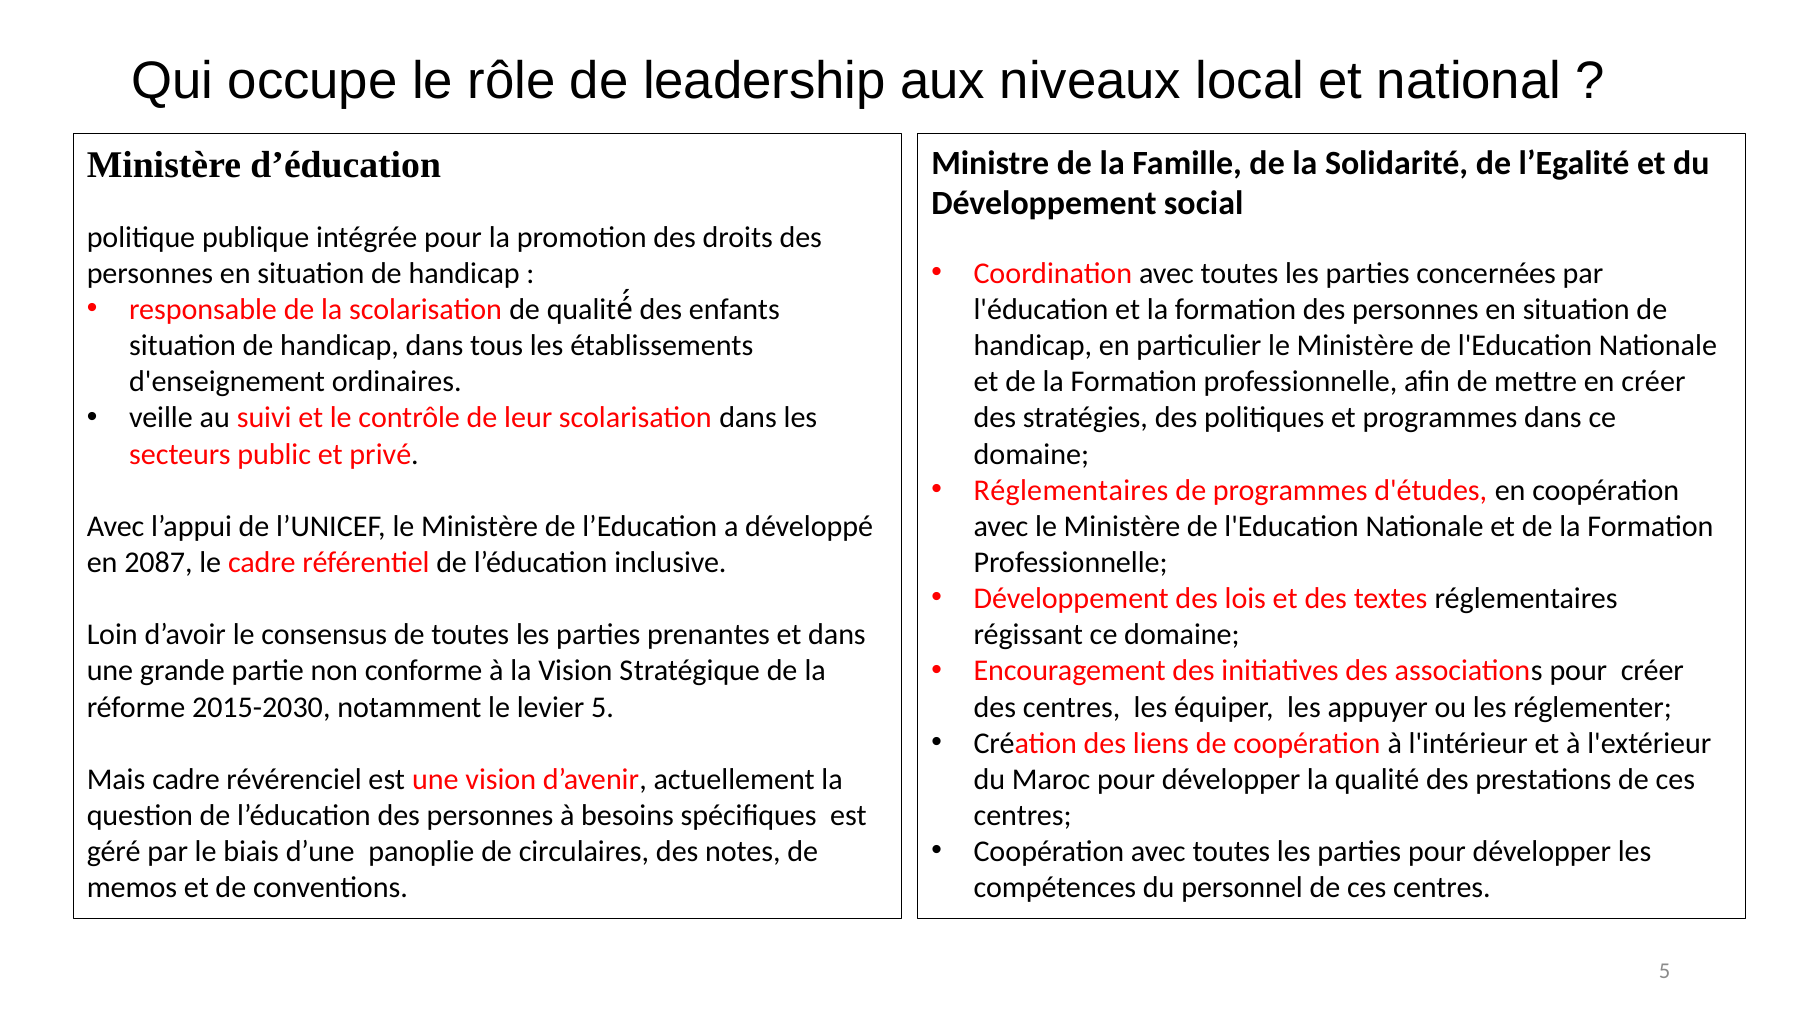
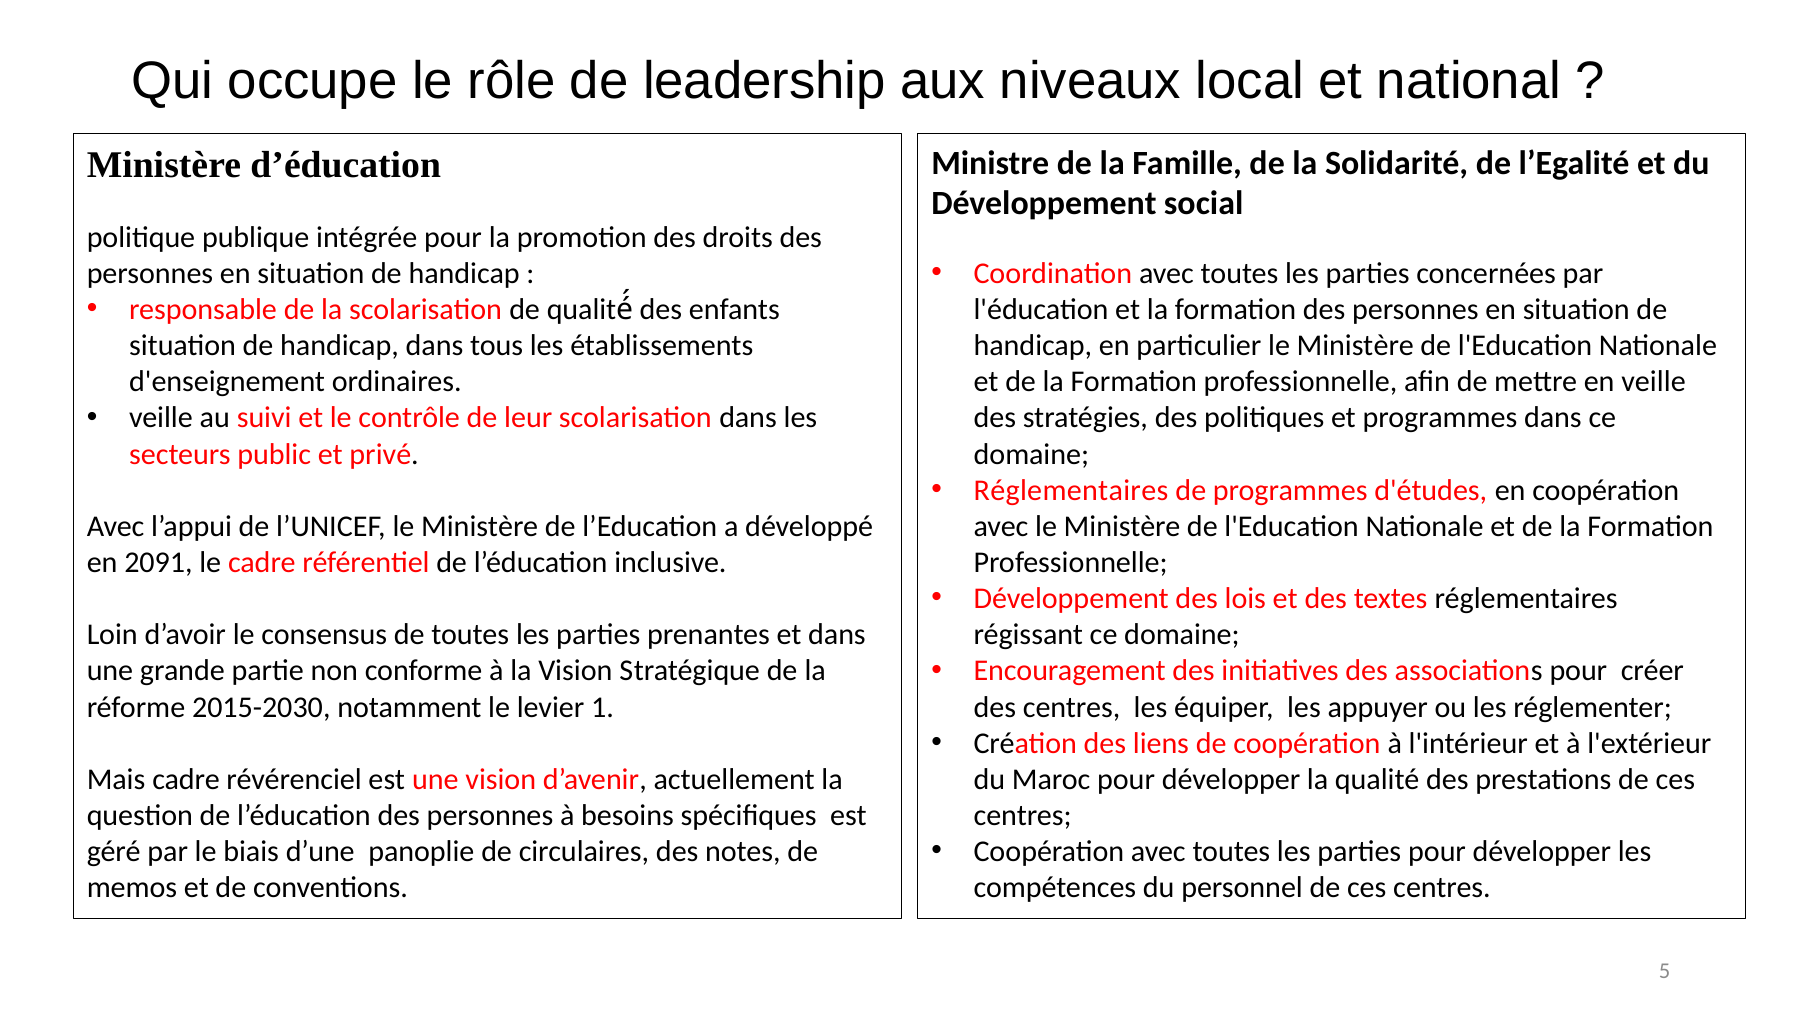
en créer: créer -> veille
2087: 2087 -> 2091
levier 5: 5 -> 1
